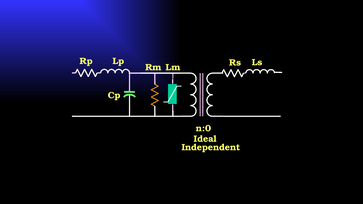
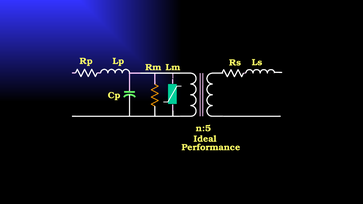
n:0: n:0 -> n:5
Independent: Independent -> Performance
